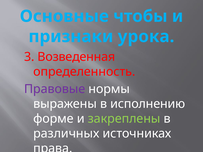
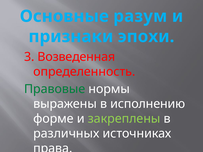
чтобы: чтобы -> разум
урока: урока -> эпохи
Правовые colour: purple -> green
